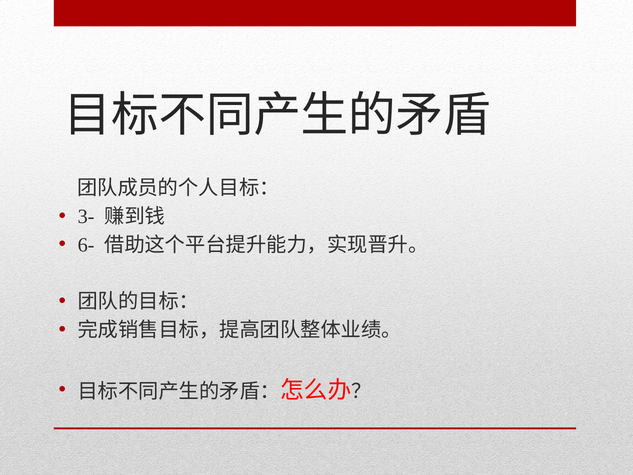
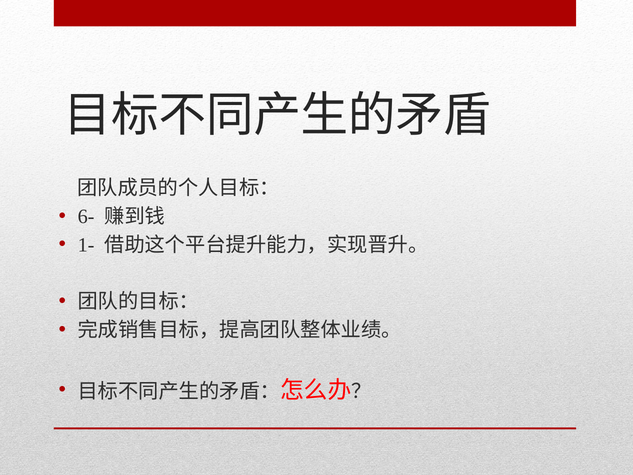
3-: 3- -> 6-
6-: 6- -> 1-
